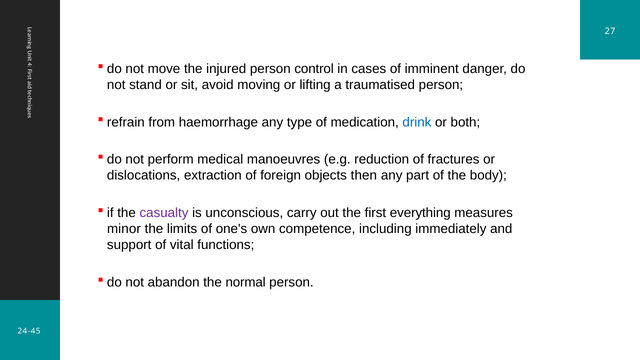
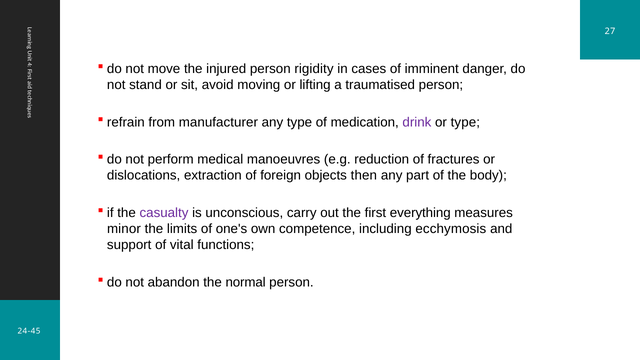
control: control -> rigidity
haemorrhage: haemorrhage -> manufacturer
drink colour: blue -> purple
or both: both -> type
immediately: immediately -> ecchymosis
